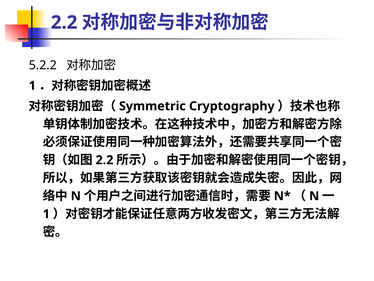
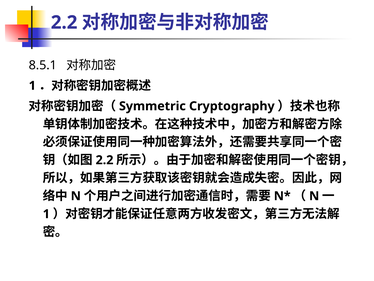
5.2.2: 5.2.2 -> 8.5.1
